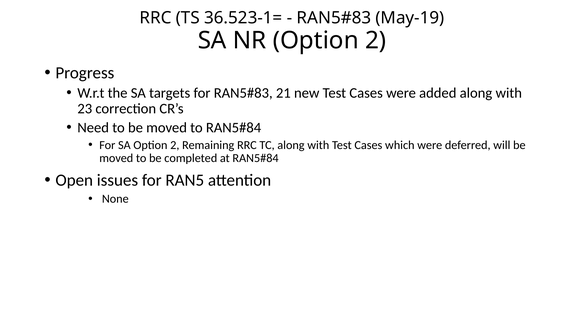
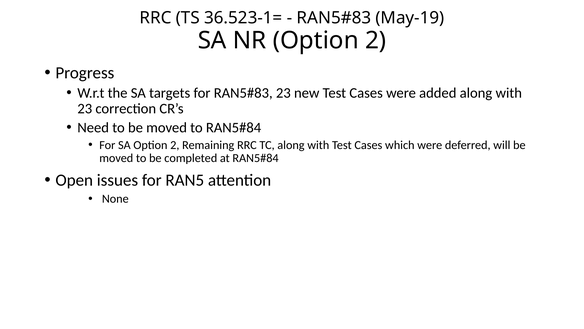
21 at (283, 93): 21 -> 23
